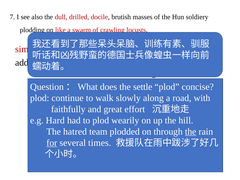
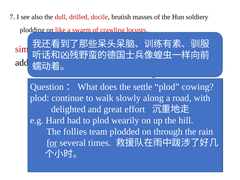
concise: concise -> cowing
faithfully: faithfully -> delighted
hatred: hatred -> follies
the at (191, 132) underline: present -> none
